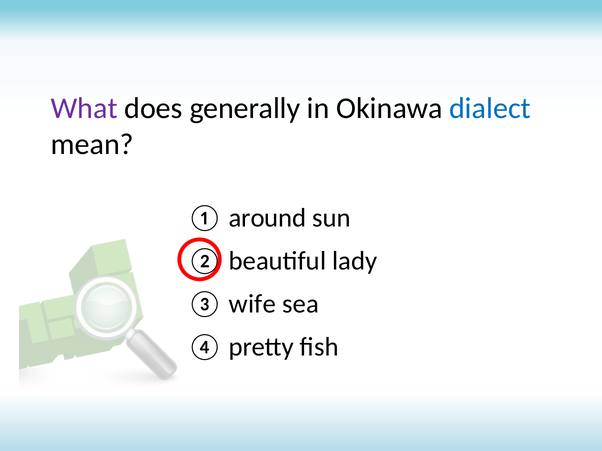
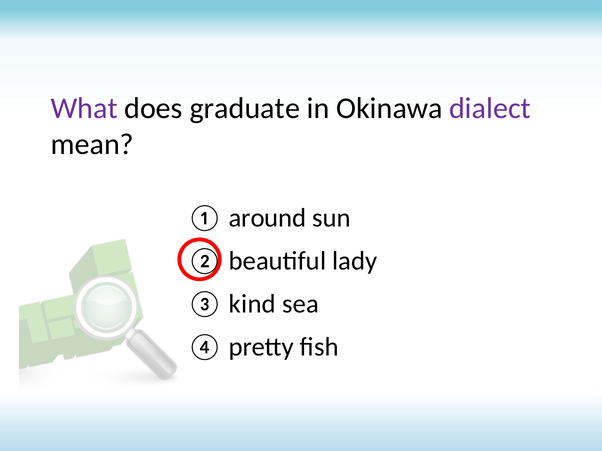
generally: generally -> graduate
dialect colour: blue -> purple
wife: wife -> kind
